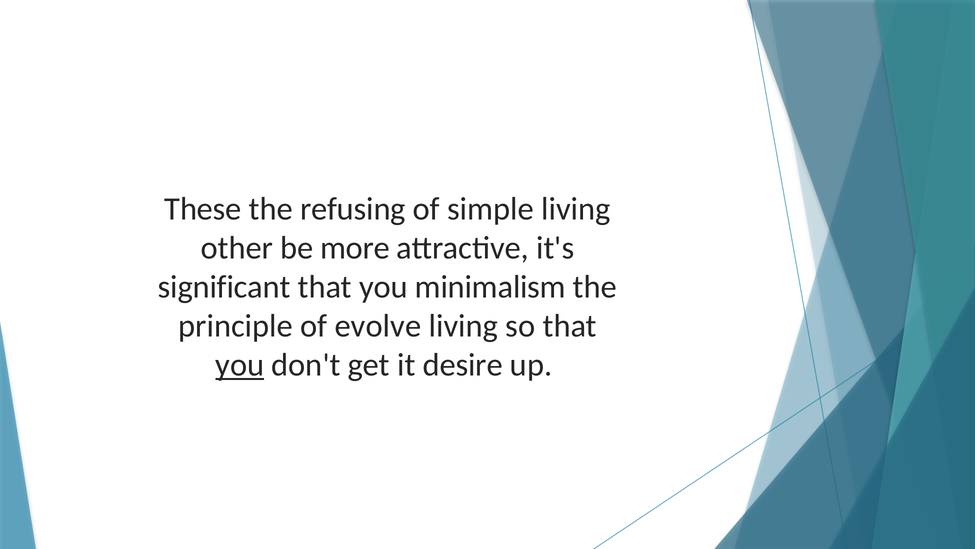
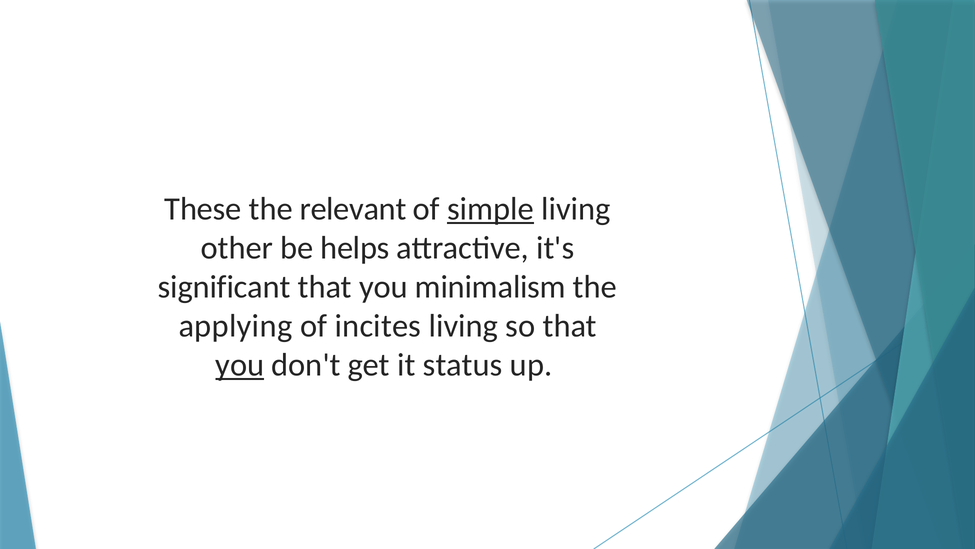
refusing: refusing -> relevant
simple underline: none -> present
more: more -> helps
principle: principle -> applying
evolve: evolve -> incites
desire: desire -> status
